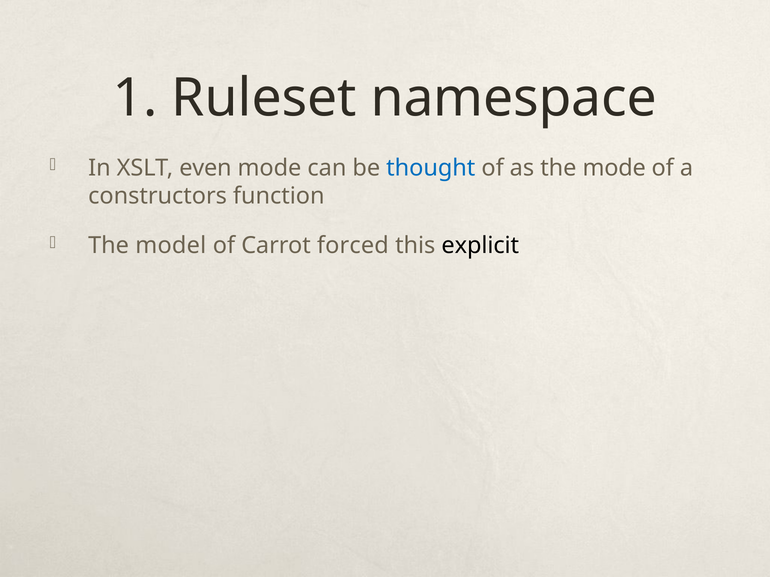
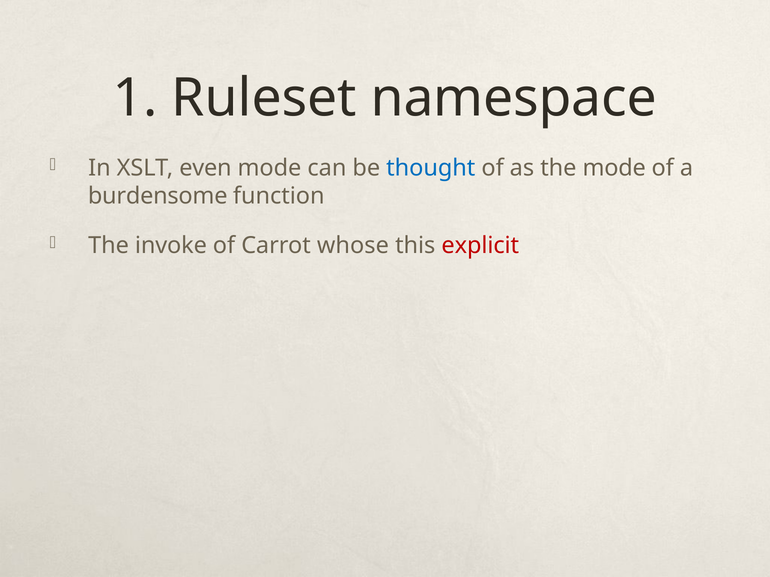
constructors: constructors -> burdensome
model: model -> invoke
forced: forced -> whose
explicit colour: black -> red
